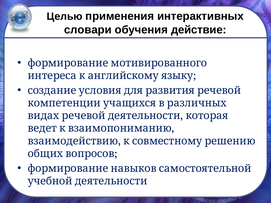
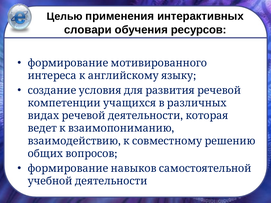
действие: действие -> ресурсов
